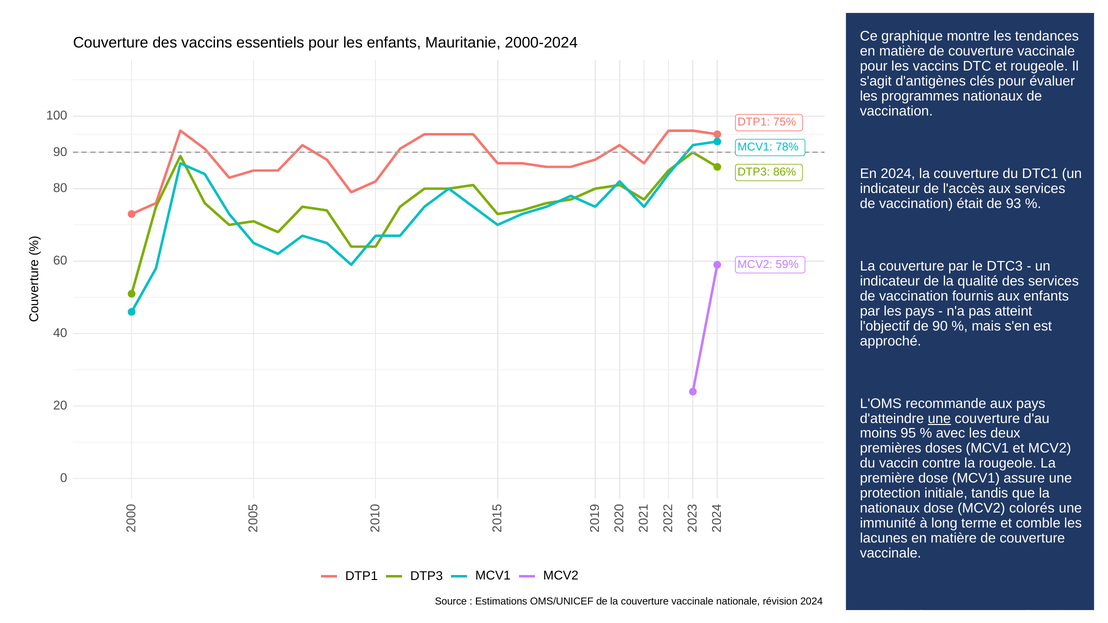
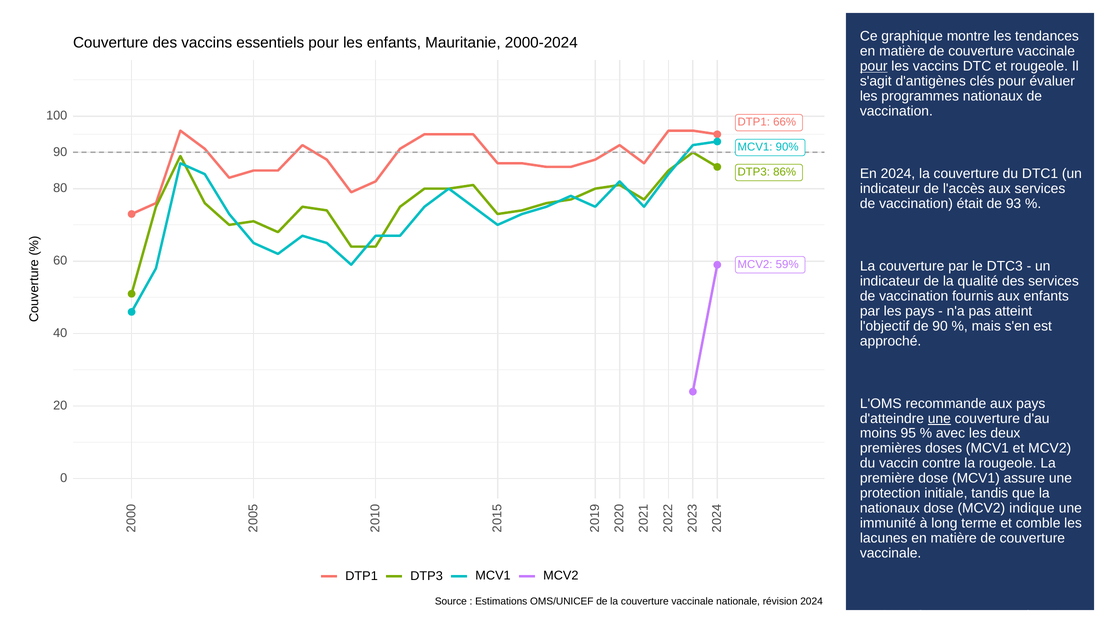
pour at (874, 66) underline: none -> present
75%: 75% -> 66%
78%: 78% -> 90%
colorés: colorés -> indique
